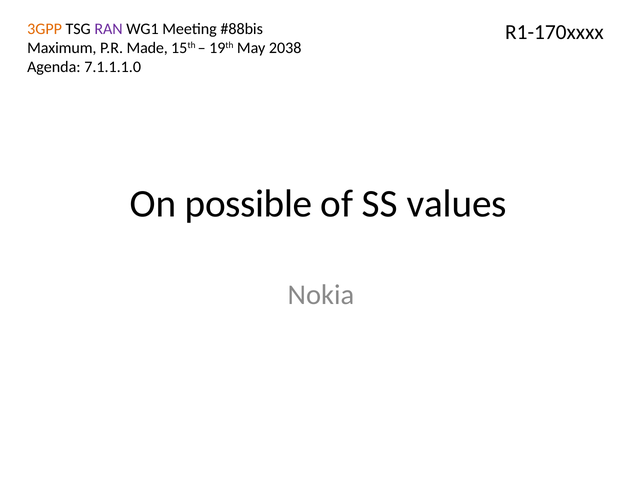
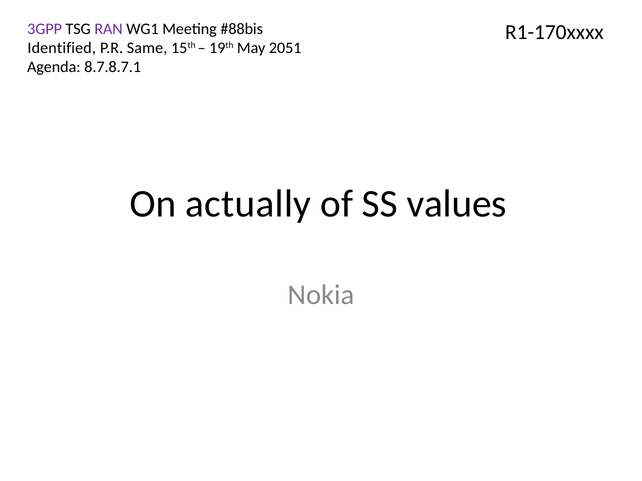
3GPP colour: orange -> purple
Maximum: Maximum -> Identified
Made: Made -> Same
2038: 2038 -> 2051
7.1.1.1.0: 7.1.1.1.0 -> 8.7.8.7.1
possible: possible -> actually
